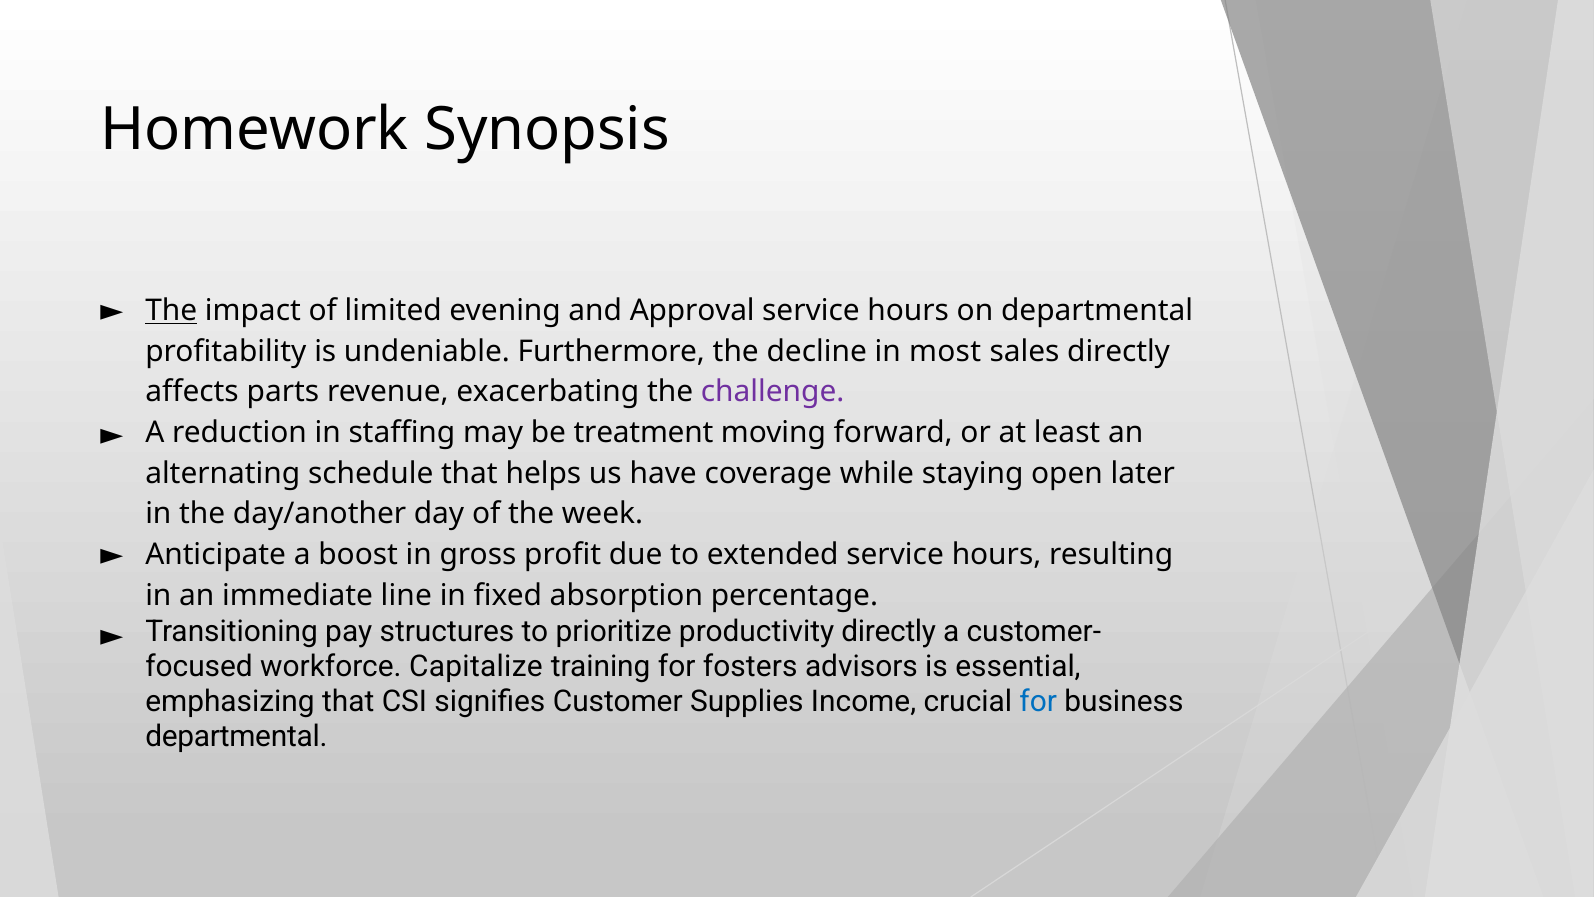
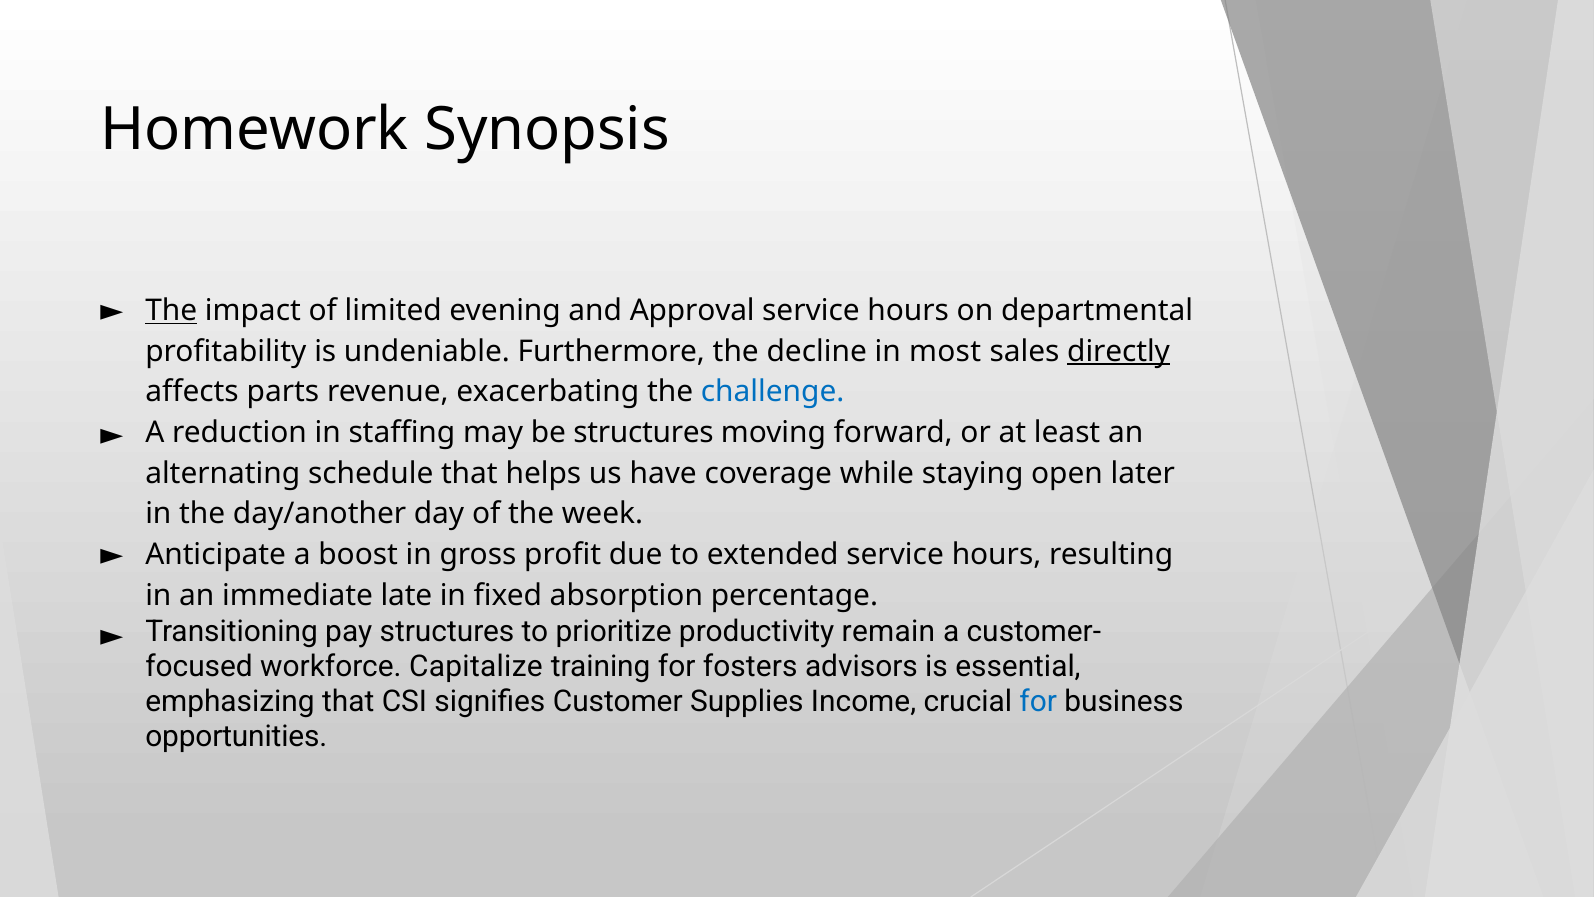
directly at (1119, 351) underline: none -> present
challenge colour: purple -> blue
be treatment: treatment -> structures
line: line -> late
productivity directly: directly -> remain
departmental at (236, 737): departmental -> opportunities
